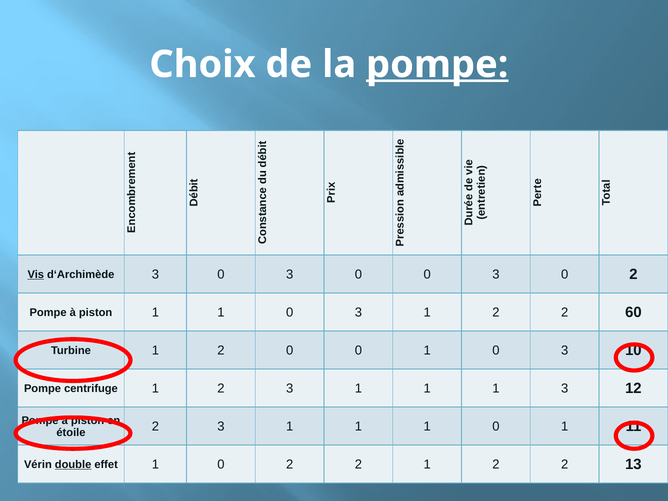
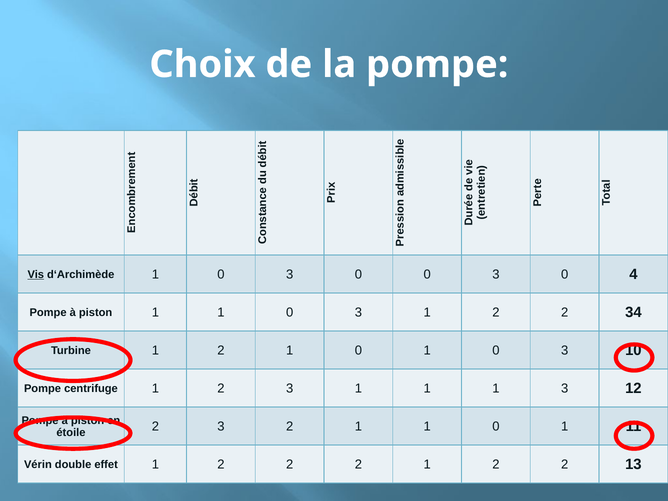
pompe at (437, 64) underline: present -> none
d‘Archimède 3: 3 -> 1
3 0 2: 2 -> 4
60: 60 -> 34
1 2 0: 0 -> 1
étoile 2 3 1: 1 -> 2
double underline: present -> none
effet 1 0: 0 -> 2
